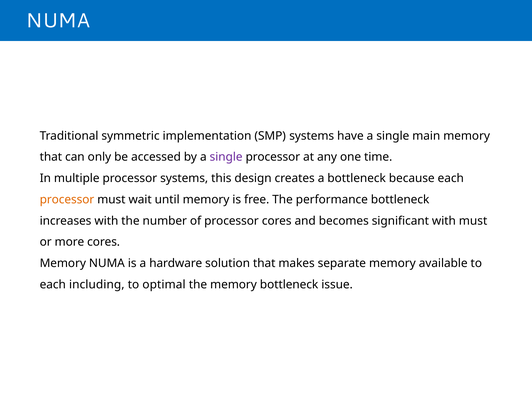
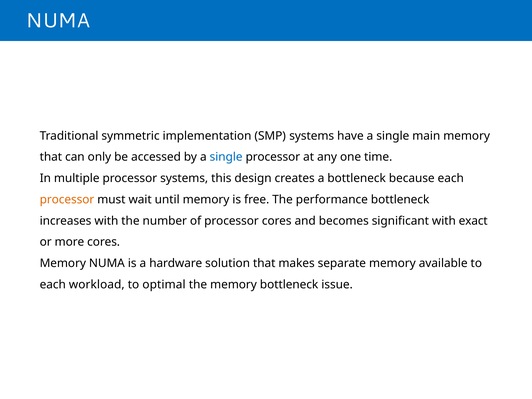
single at (226, 157) colour: purple -> blue
with must: must -> exact
including: including -> workload
